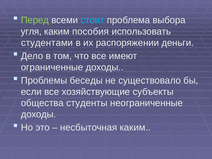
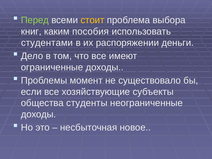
стоит colour: light blue -> yellow
угля: угля -> книг
беседы: беседы -> момент
несбыточная каким: каким -> новое
